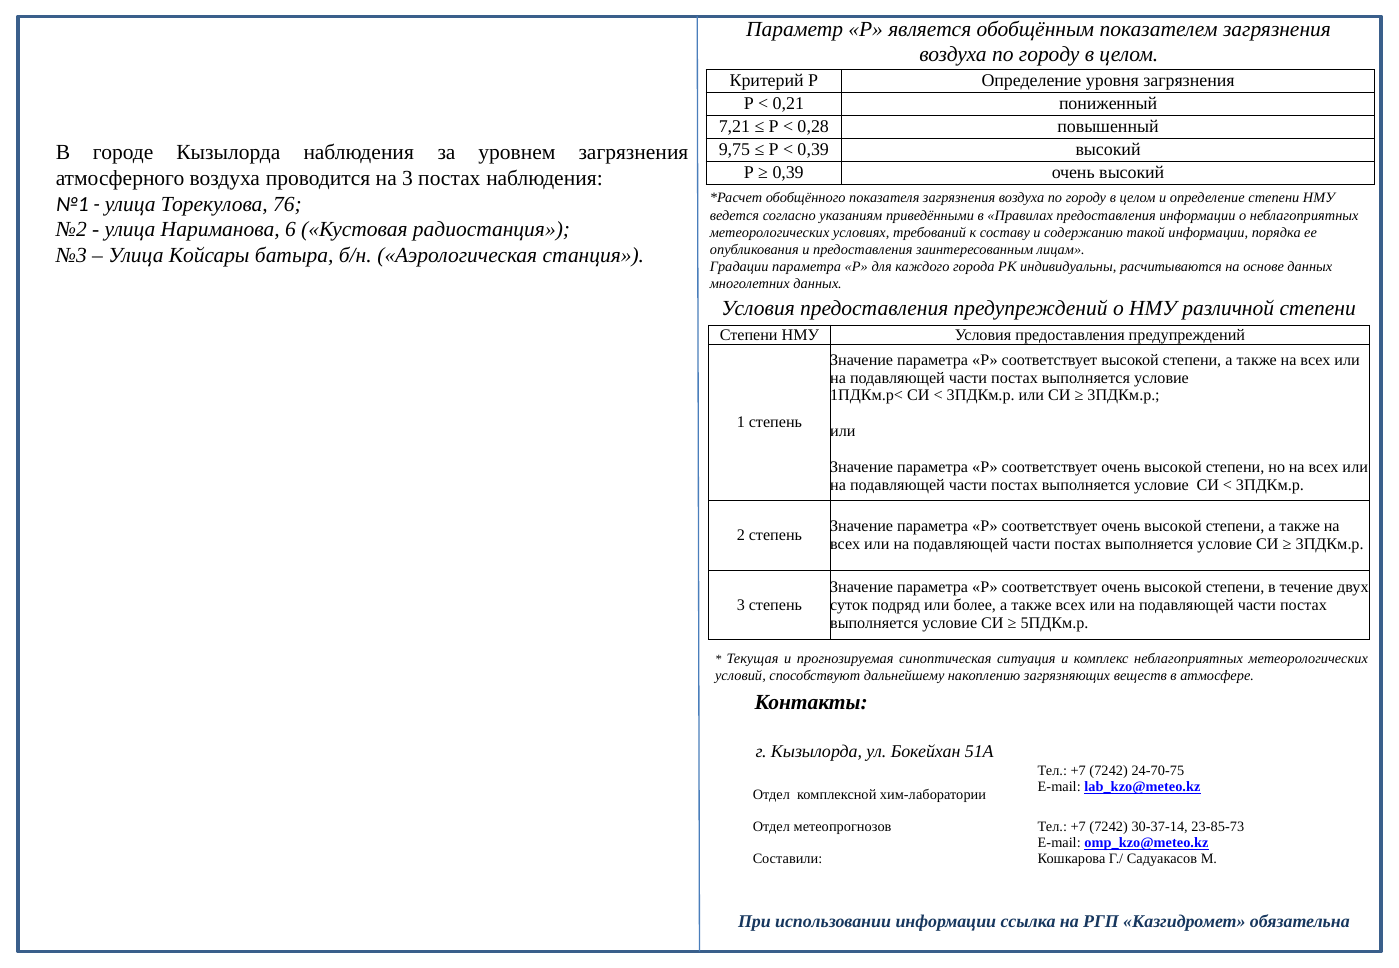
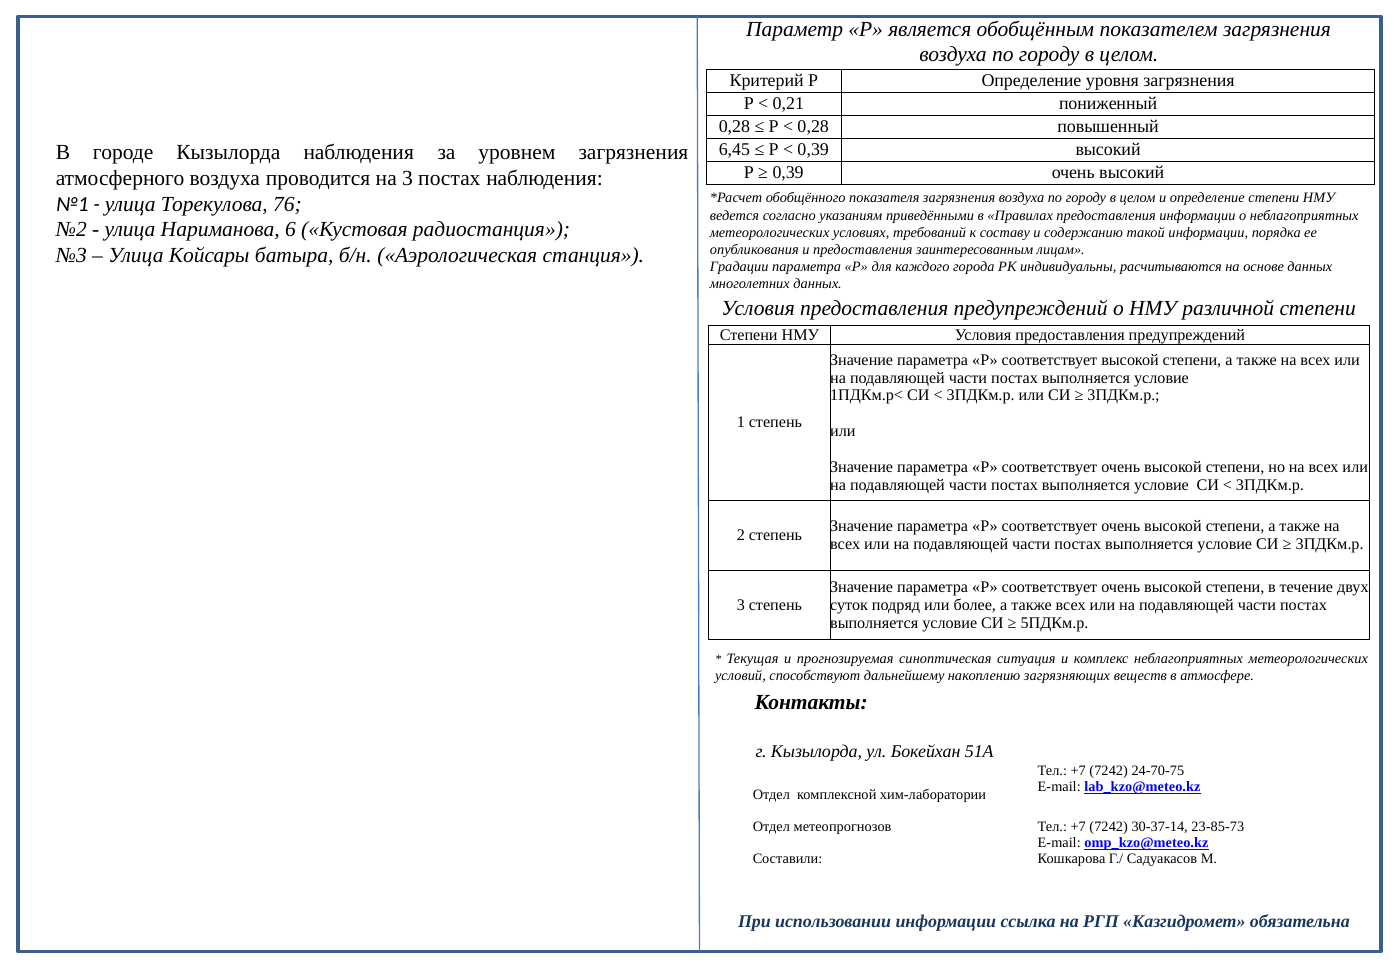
7,21 at (734, 127): 7,21 -> 0,28
9,75: 9,75 -> 6,45
